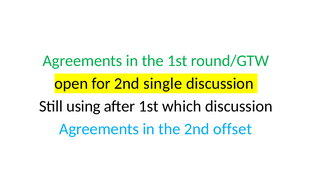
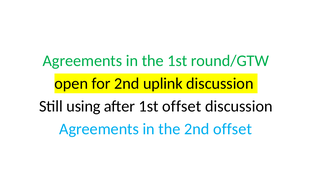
single: single -> uplink
1st which: which -> offset
